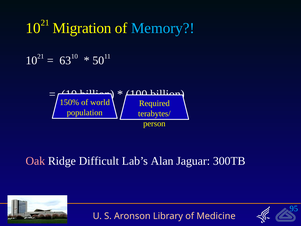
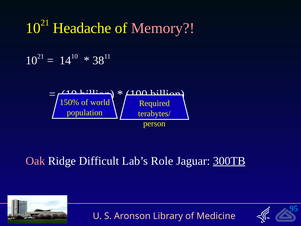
Migration: Migration -> Headache
Memory colour: light blue -> pink
63: 63 -> 14
50: 50 -> 38
Alan: Alan -> Role
300TB underline: none -> present
